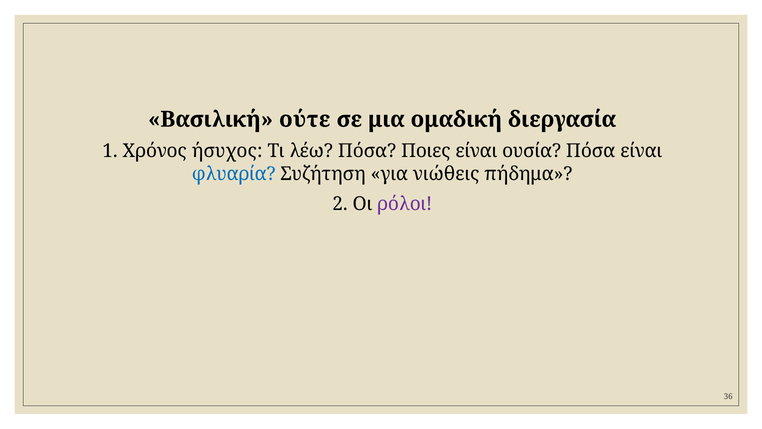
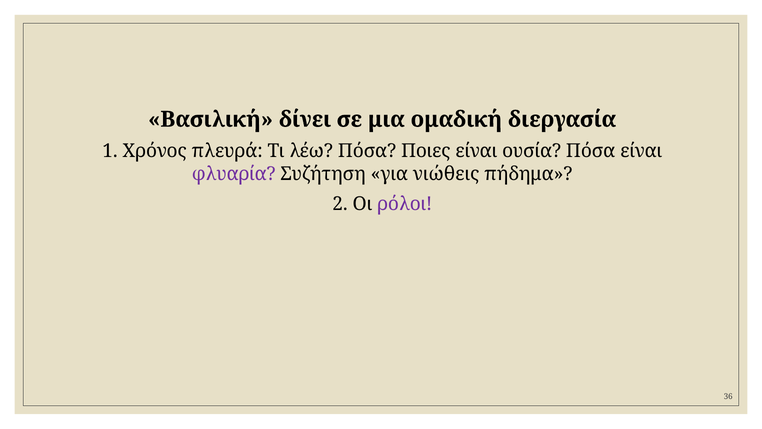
ούτε: ούτε -> δίνει
ήσυχος: ήσυχος -> πλευρά
φλυαρία colour: blue -> purple
